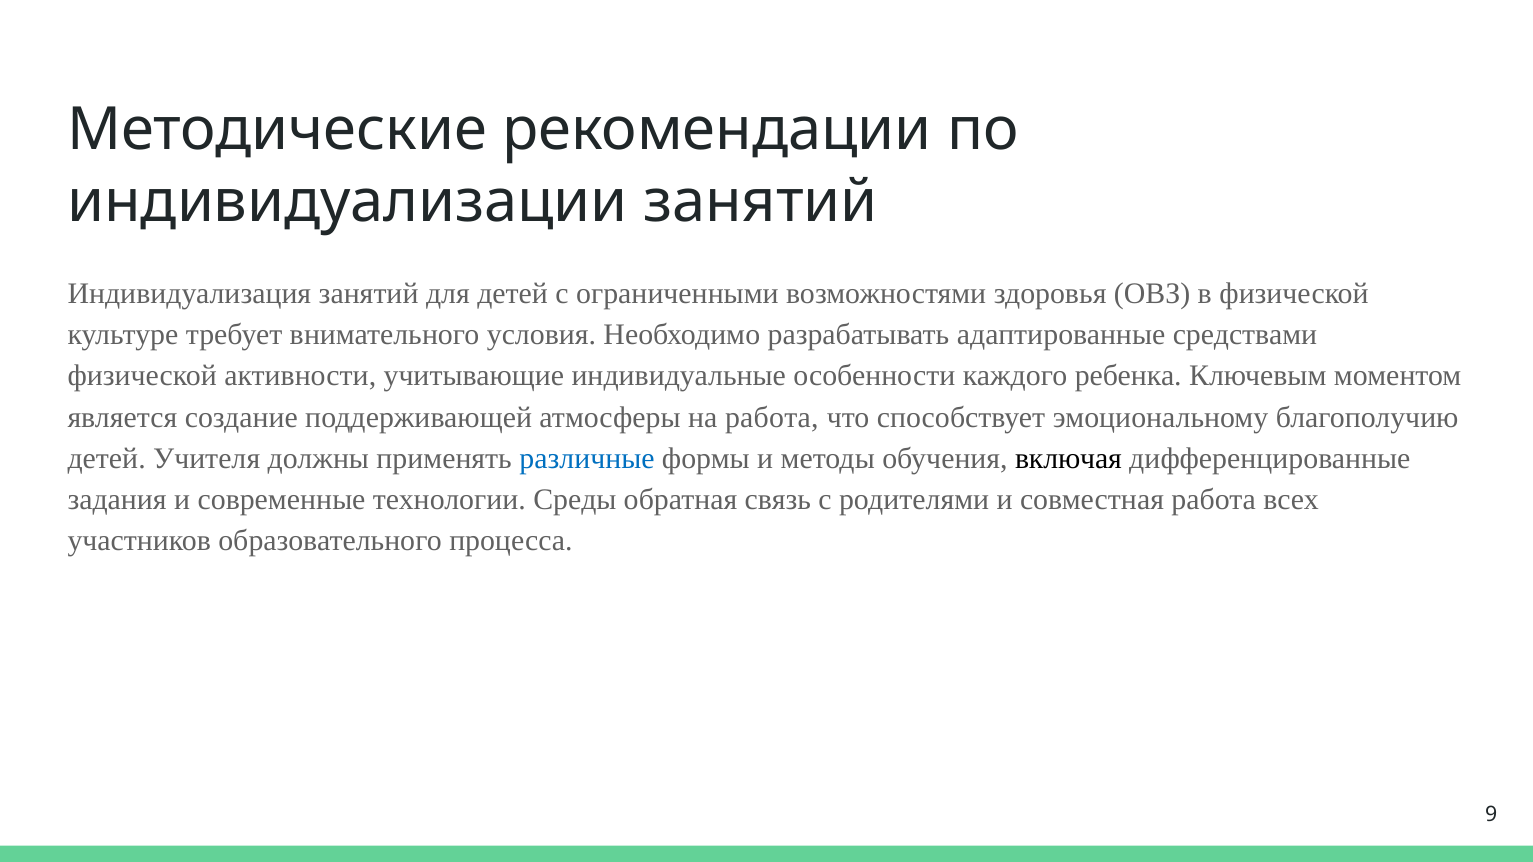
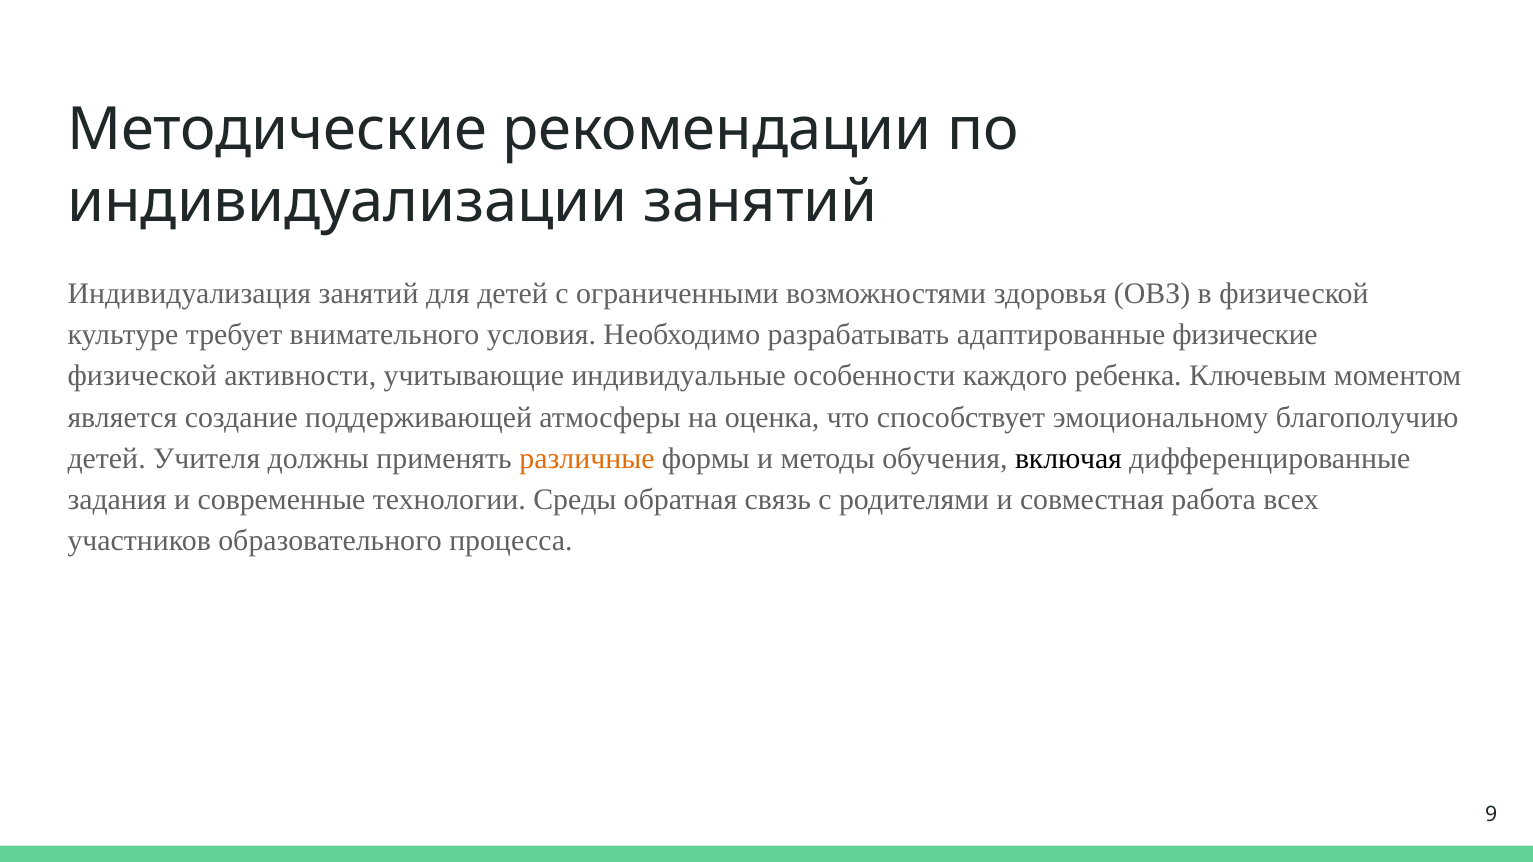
средствами: средствами -> физические
на работа: работа -> оценка
различные colour: blue -> orange
